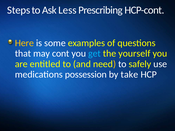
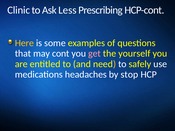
Steps: Steps -> Clinic
get colour: light blue -> pink
possession: possession -> headaches
take: take -> stop
